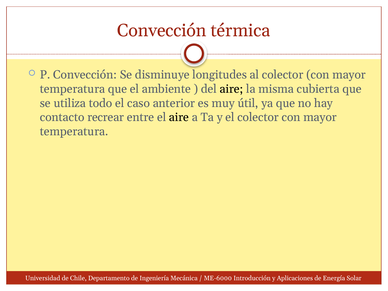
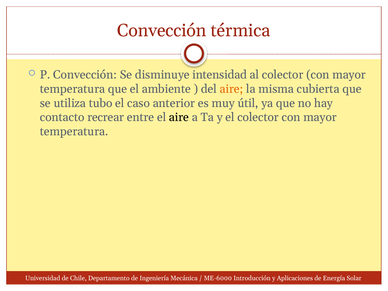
longitudes: longitudes -> intensidad
aire at (232, 89) colour: black -> orange
todo: todo -> tubo
